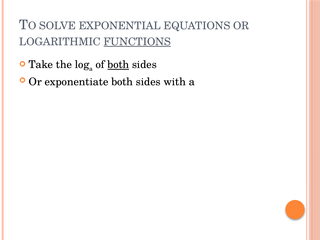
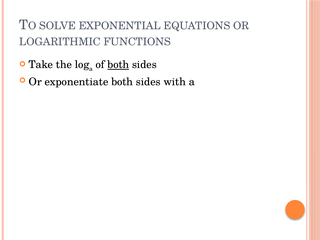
FUNCTIONS underline: present -> none
